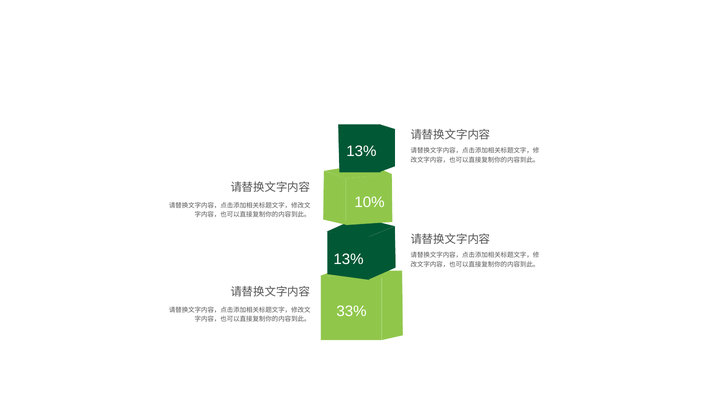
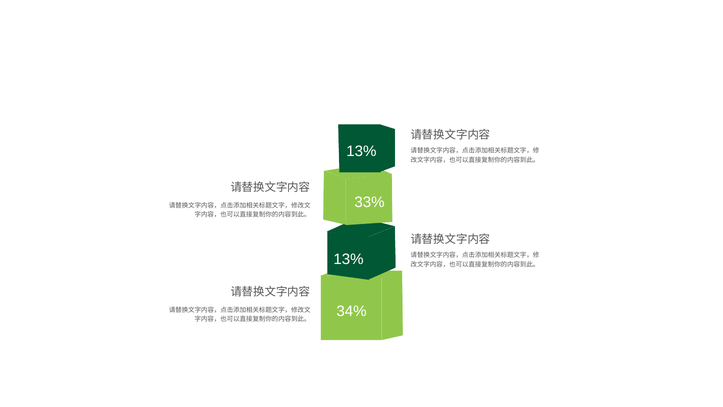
10%: 10% -> 33%
33%: 33% -> 34%
